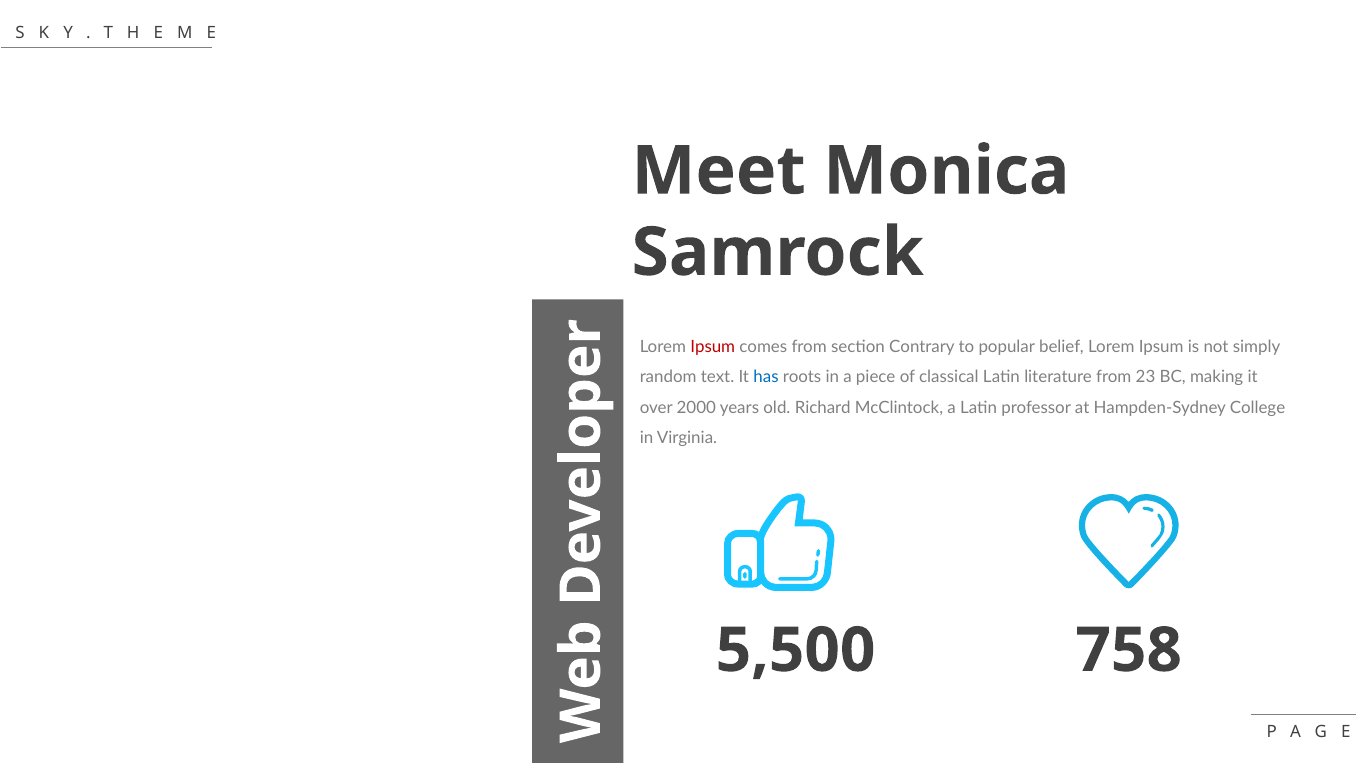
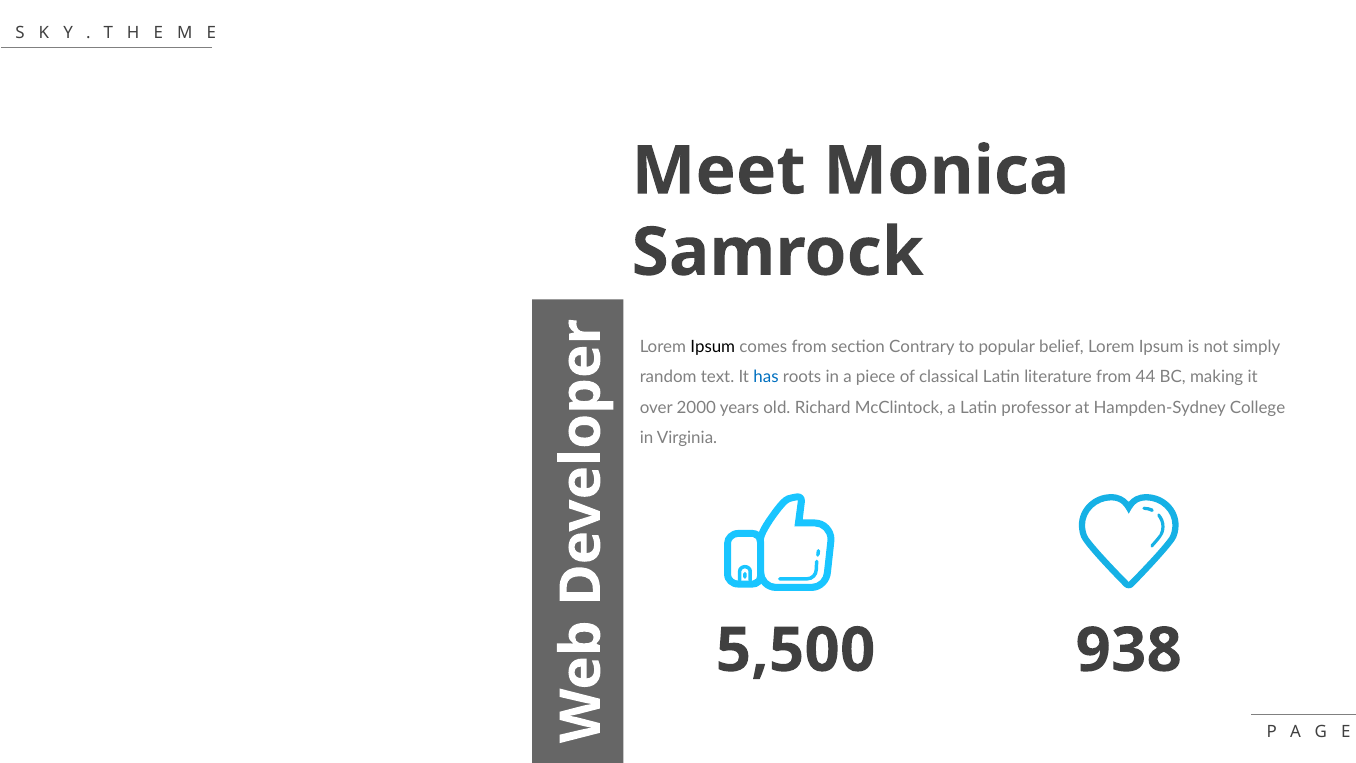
Ipsum at (713, 347) colour: red -> black
23: 23 -> 44
758: 758 -> 938
